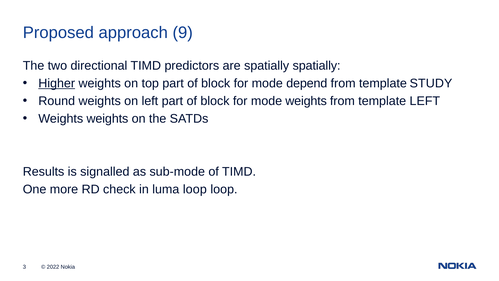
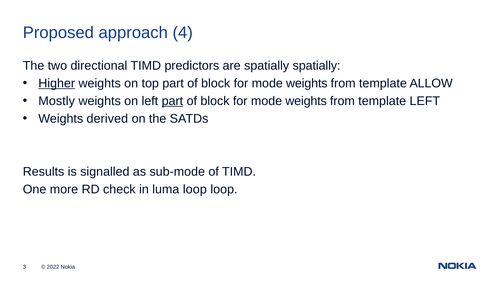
9: 9 -> 4
depend at (307, 83): depend -> weights
STUDY: STUDY -> ALLOW
Round: Round -> Mostly
part at (172, 101) underline: none -> present
Weights weights: weights -> derived
